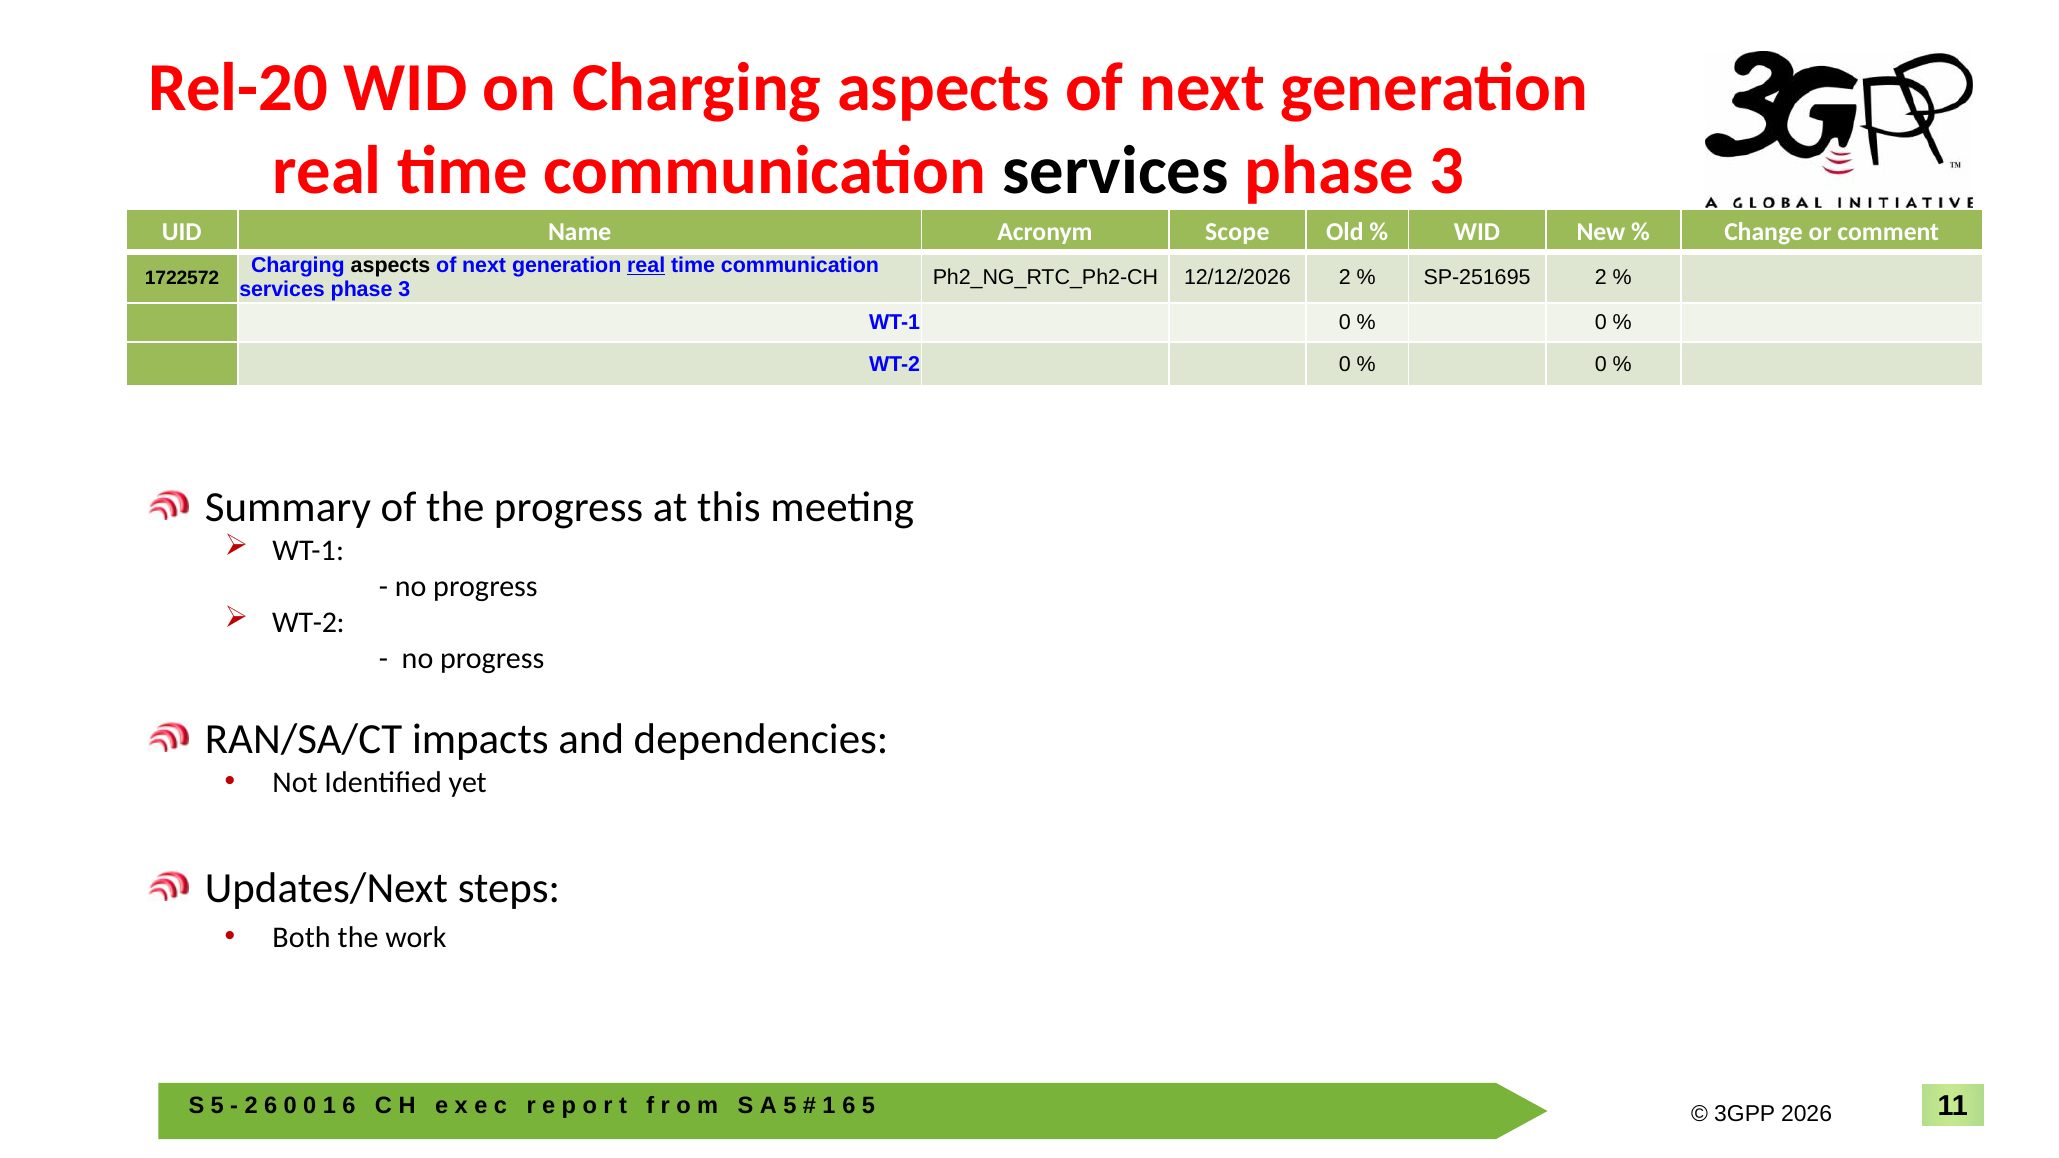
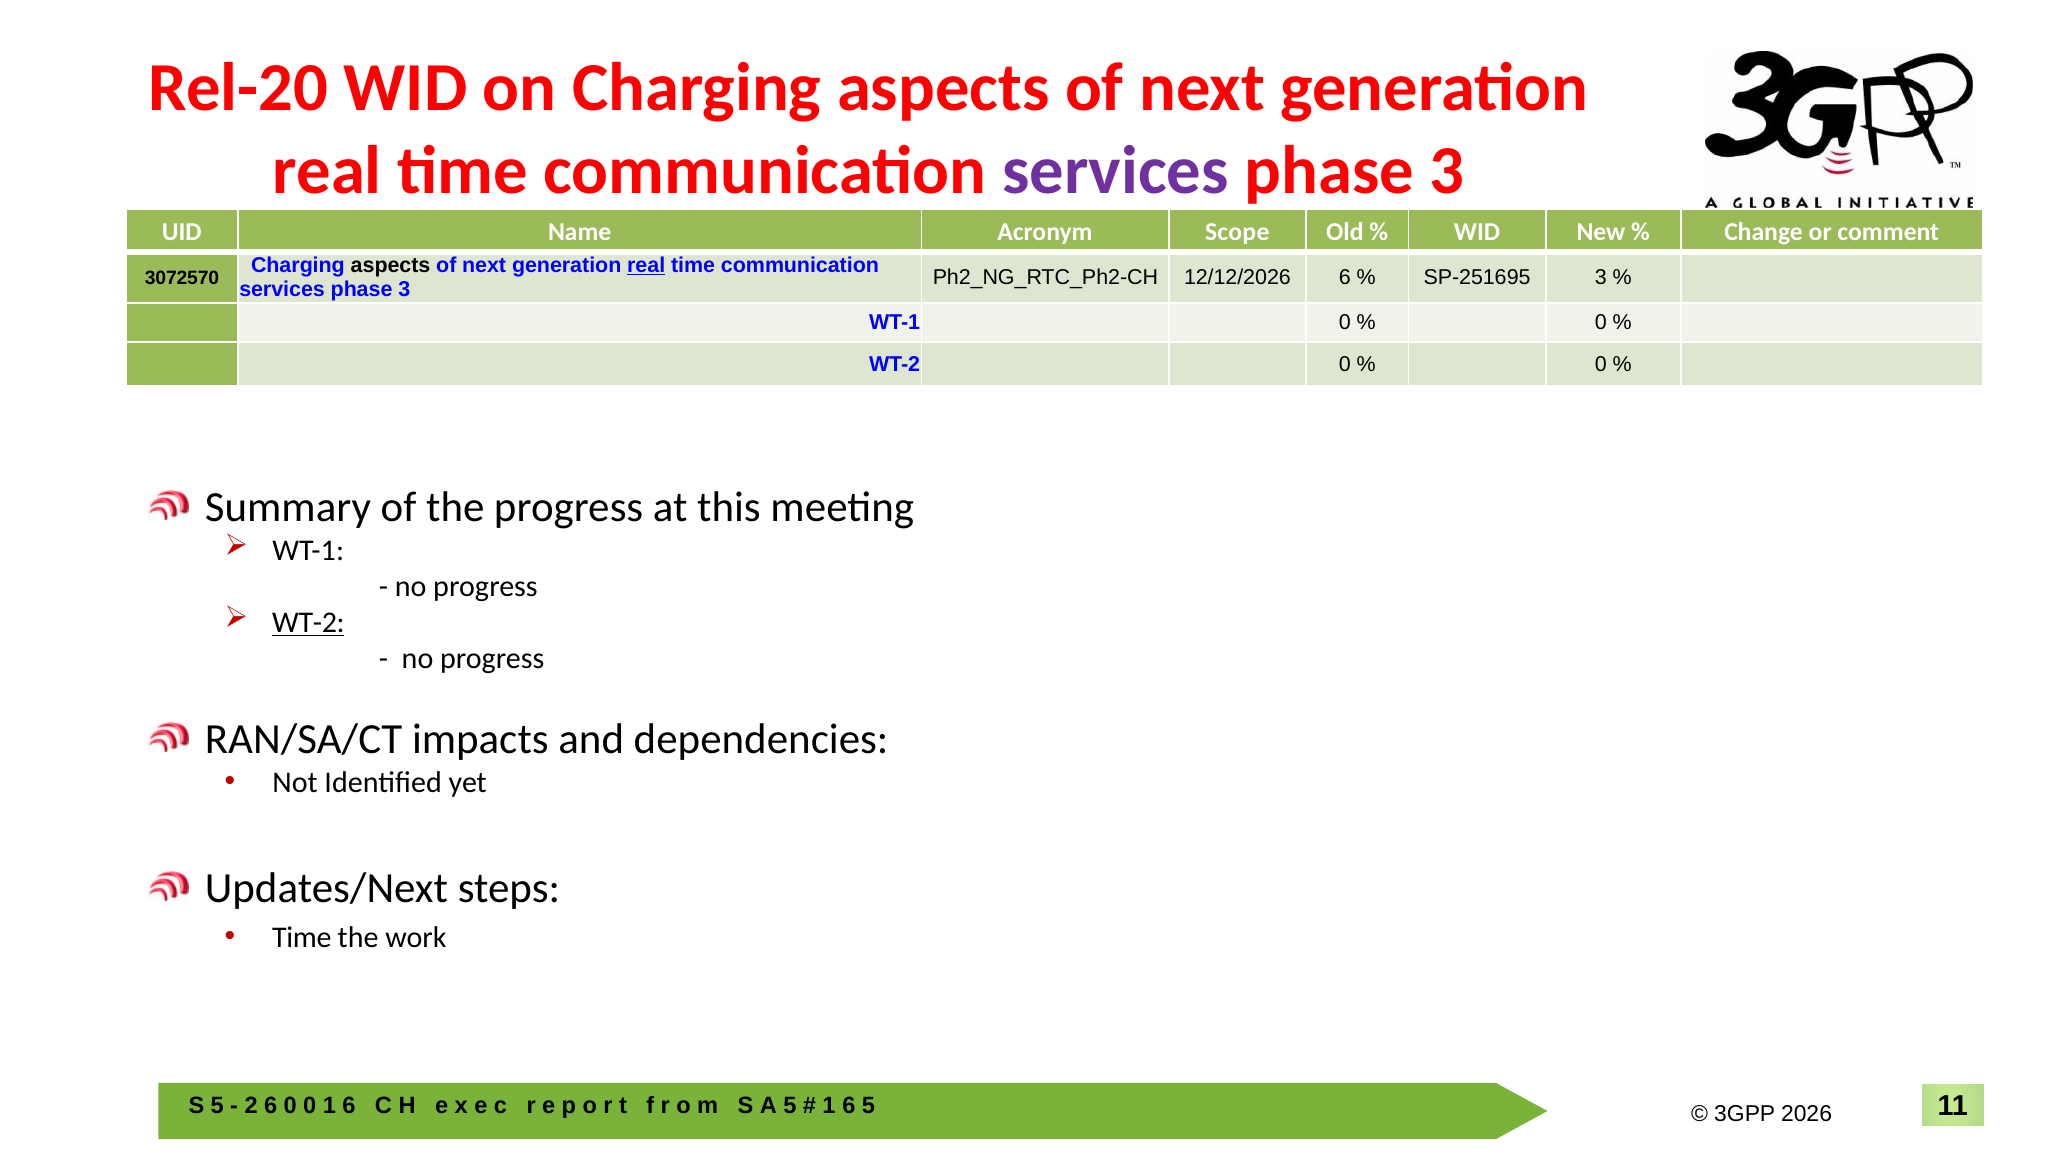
services at (1115, 170) colour: black -> purple
12/12/2026 2: 2 -> 6
SP-251695 2: 2 -> 3
1722572: 1722572 -> 3072570
WT-2 at (308, 623) underline: none -> present
Both at (302, 938): Both -> Time
